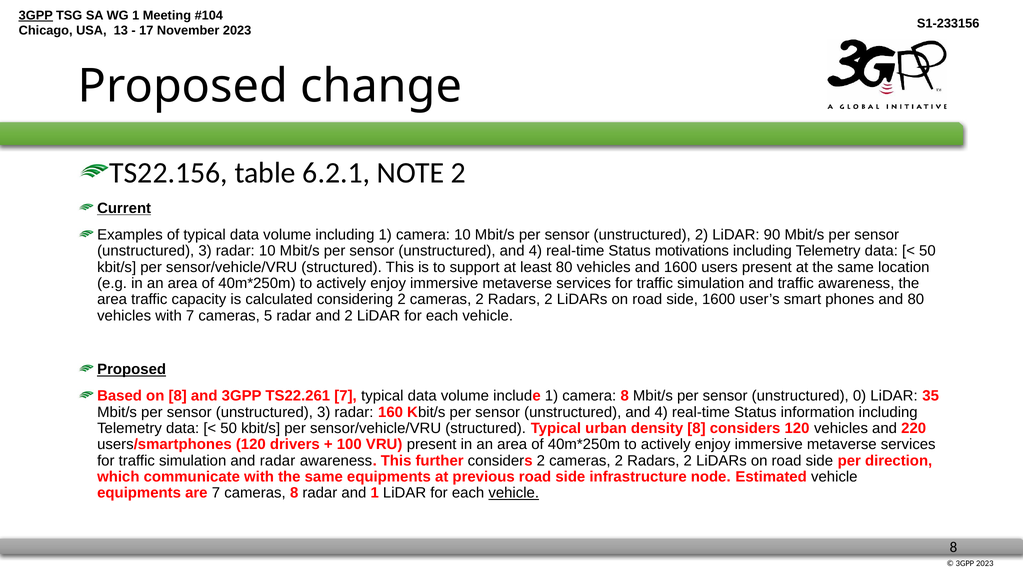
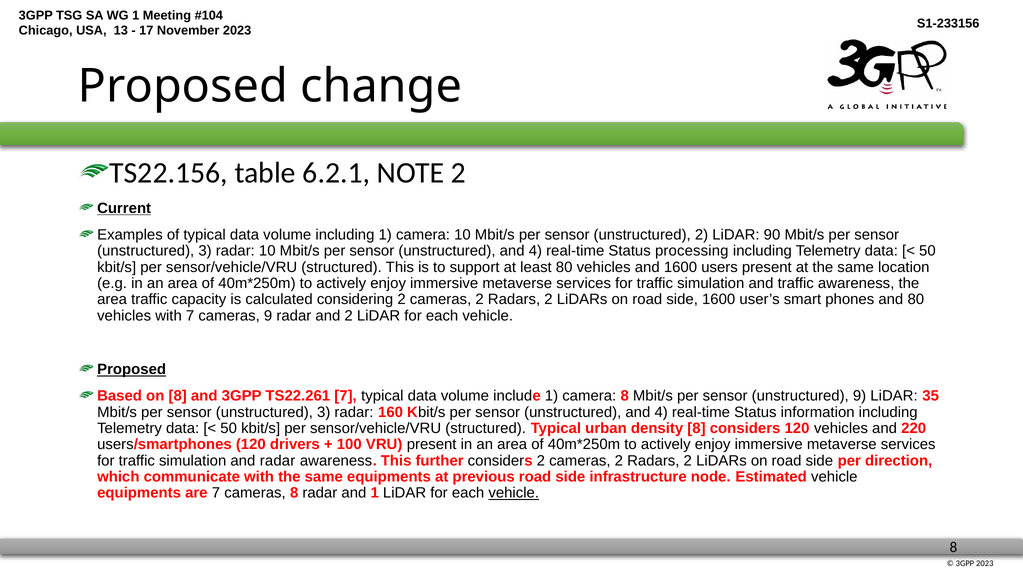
3GPP at (36, 15) underline: present -> none
motivations: motivations -> processing
cameras 5: 5 -> 9
unstructured 0: 0 -> 9
